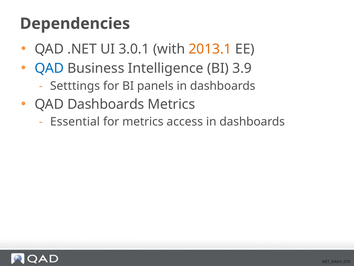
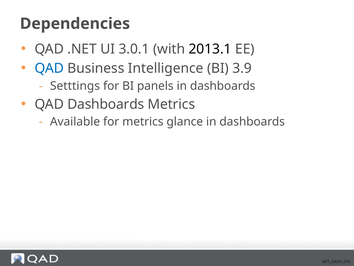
2013.1 colour: orange -> black
Essential: Essential -> Available
access: access -> glance
